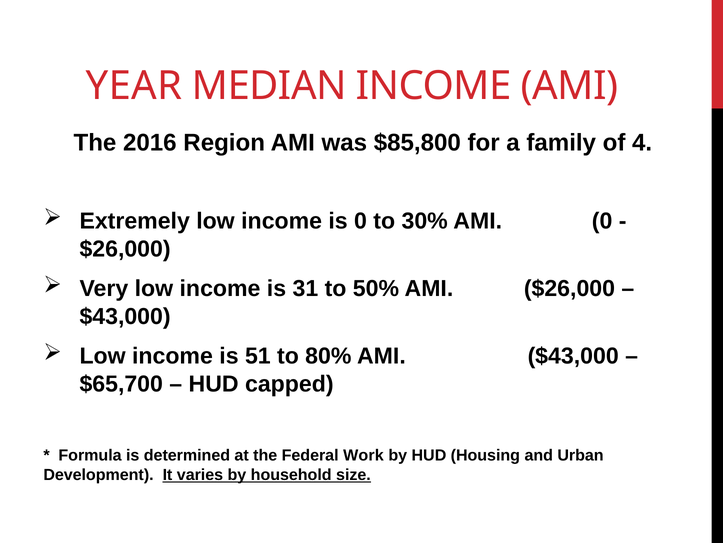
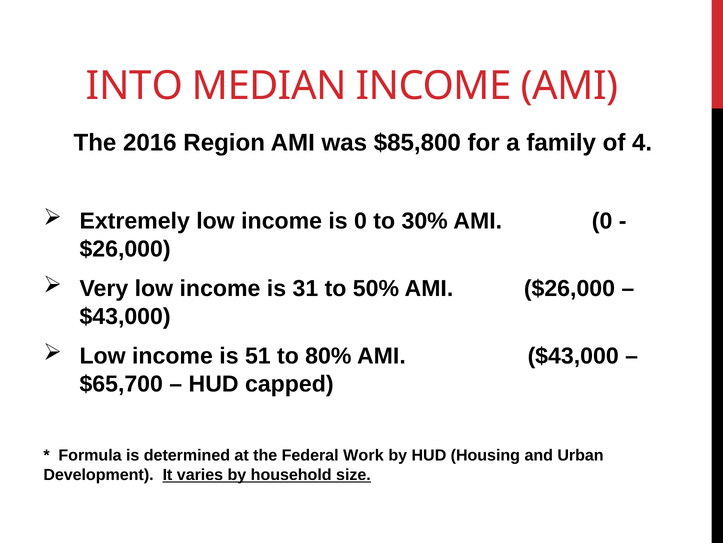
YEAR: YEAR -> INTO
